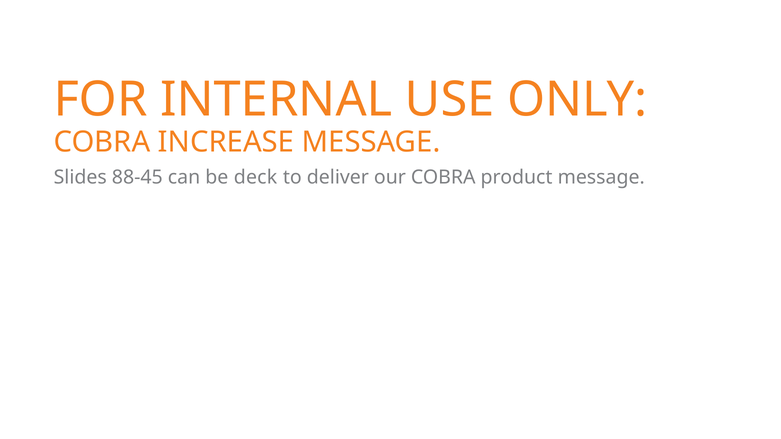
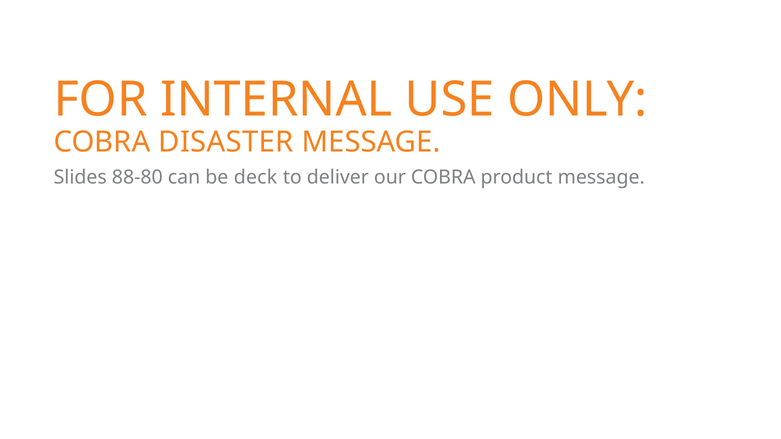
INCREASE: INCREASE -> DISASTER
88-45: 88-45 -> 88-80
